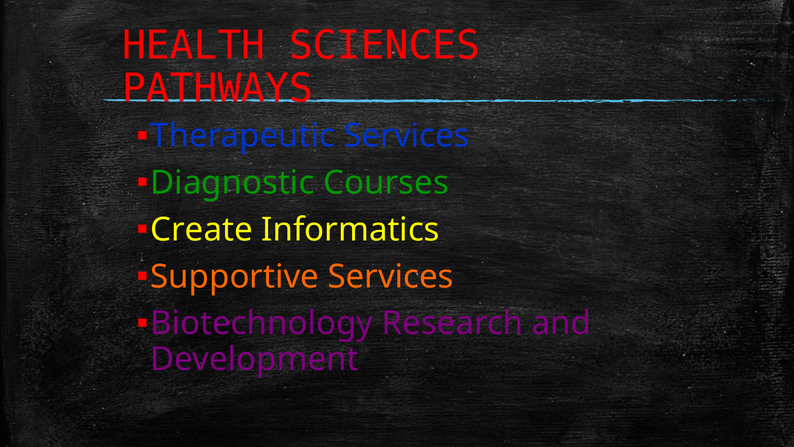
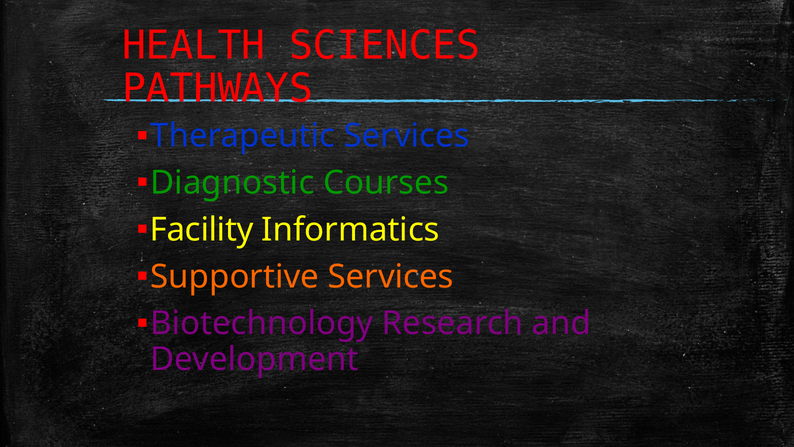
Create: Create -> Facility
